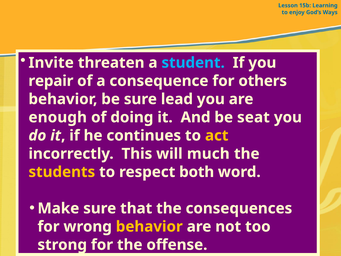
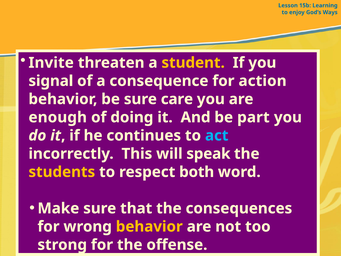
student colour: light blue -> yellow
repair: repair -> signal
others: others -> action
lead: lead -> care
seat: seat -> part
act colour: yellow -> light blue
much: much -> speak
